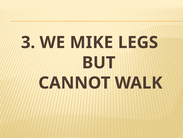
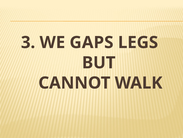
MIKE: MIKE -> GAPS
